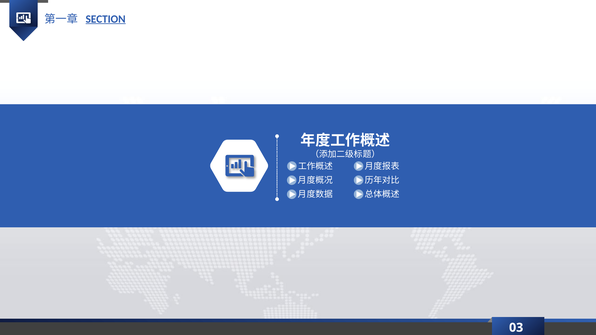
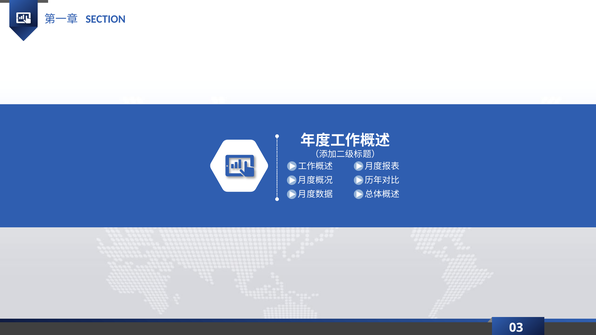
SECTION underline: present -> none
